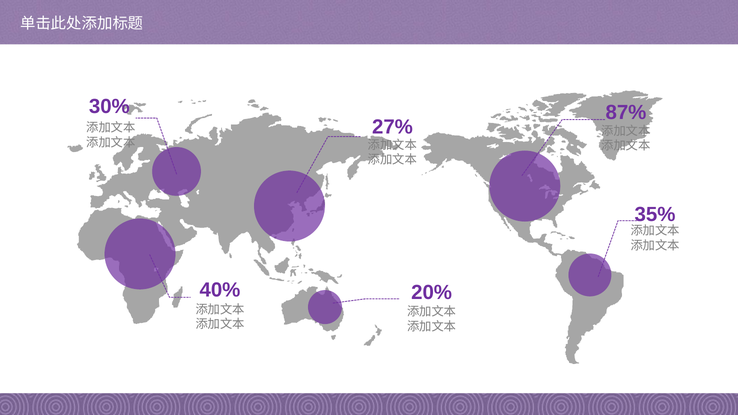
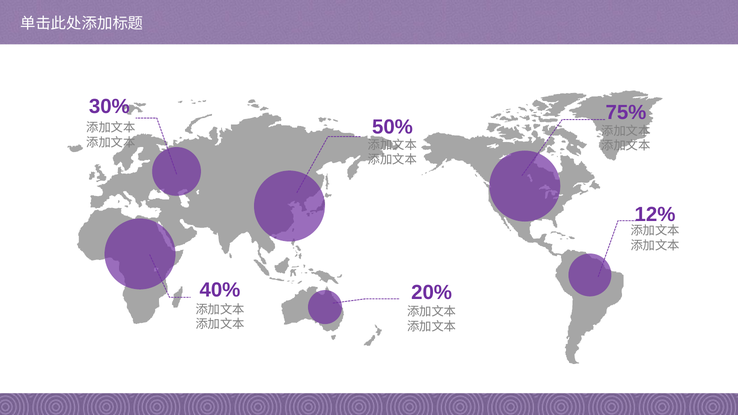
87%: 87% -> 75%
27%: 27% -> 50%
35%: 35% -> 12%
